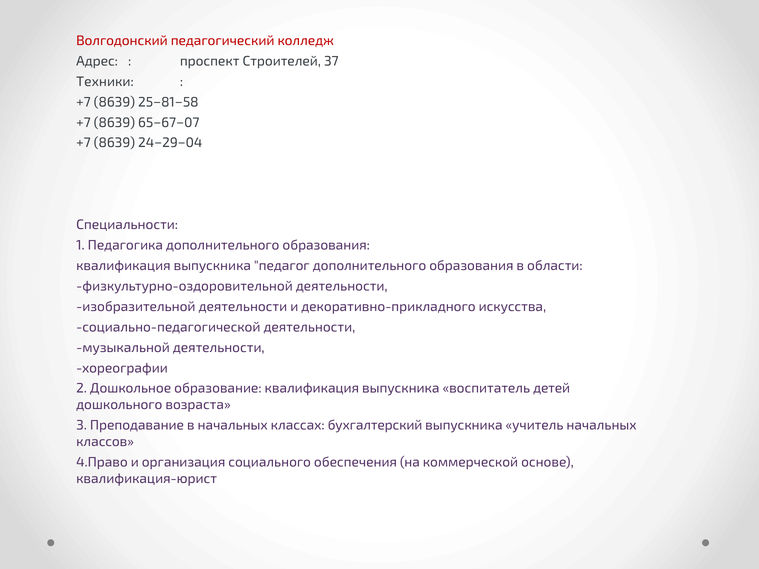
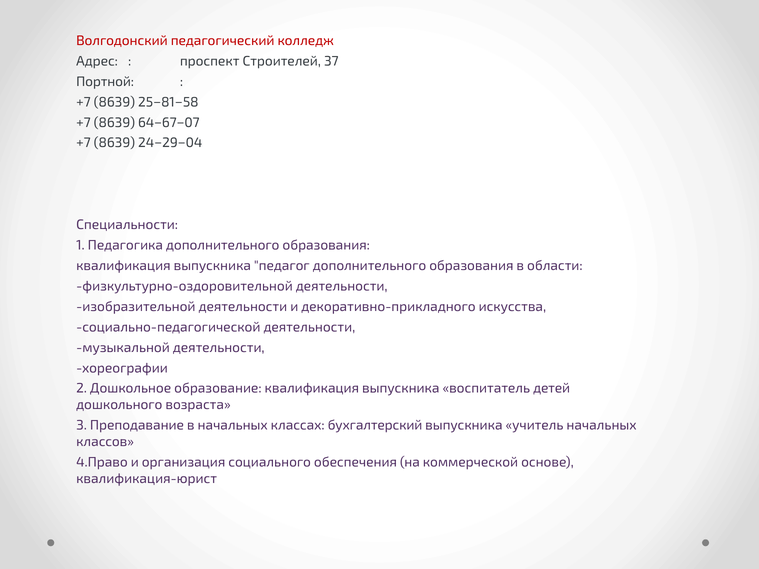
Техники: Техники -> Портной
65−67−07: 65−67−07 -> 64−67−07
